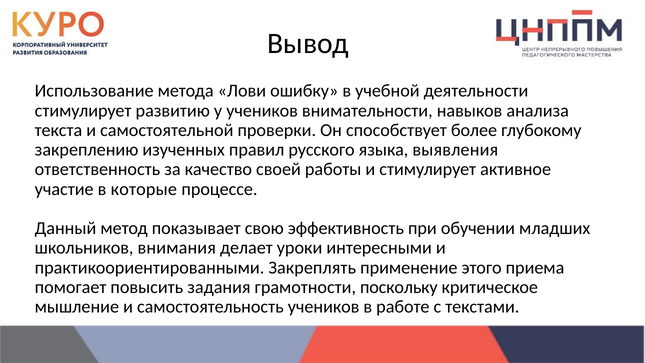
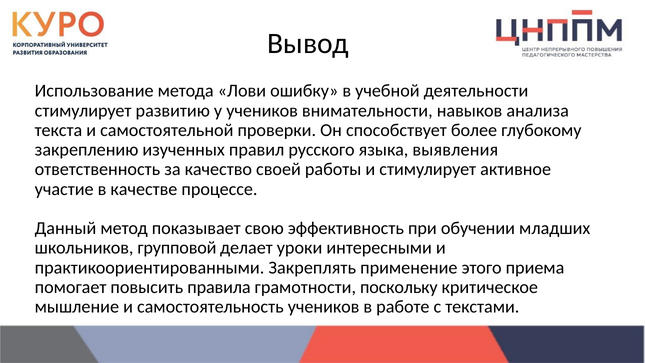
которые: которые -> качестве
внимания: внимания -> групповой
задания: задания -> правила
